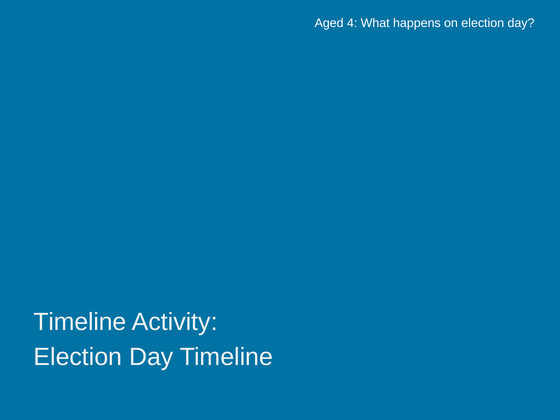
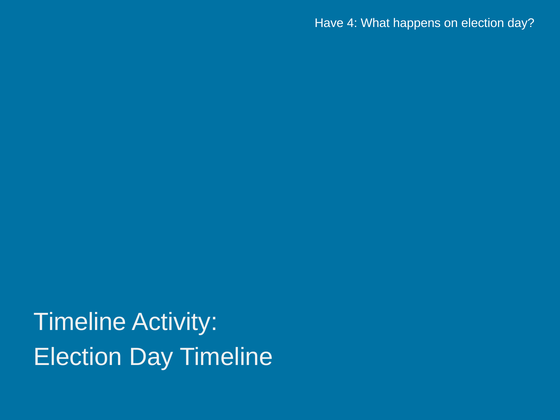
Aged: Aged -> Have
